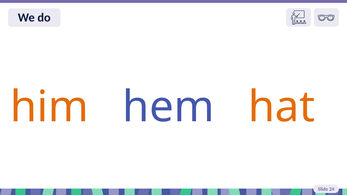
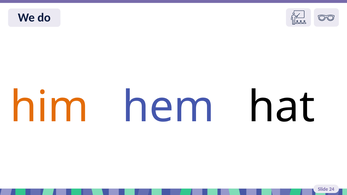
hat colour: orange -> black
